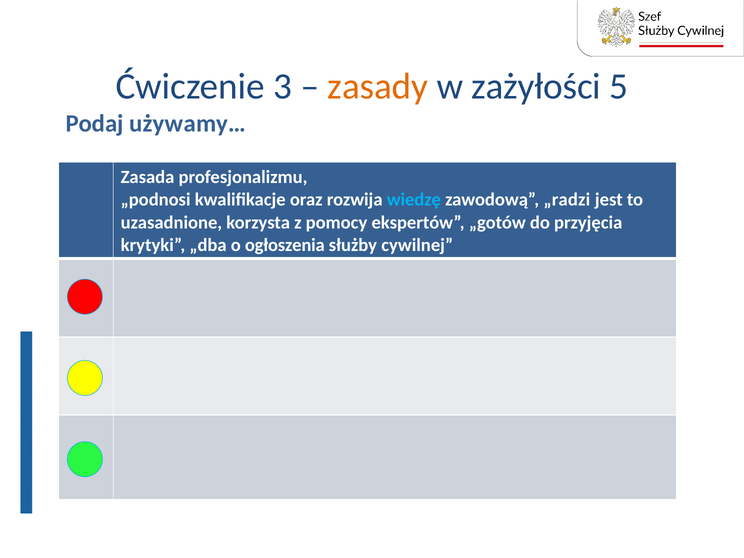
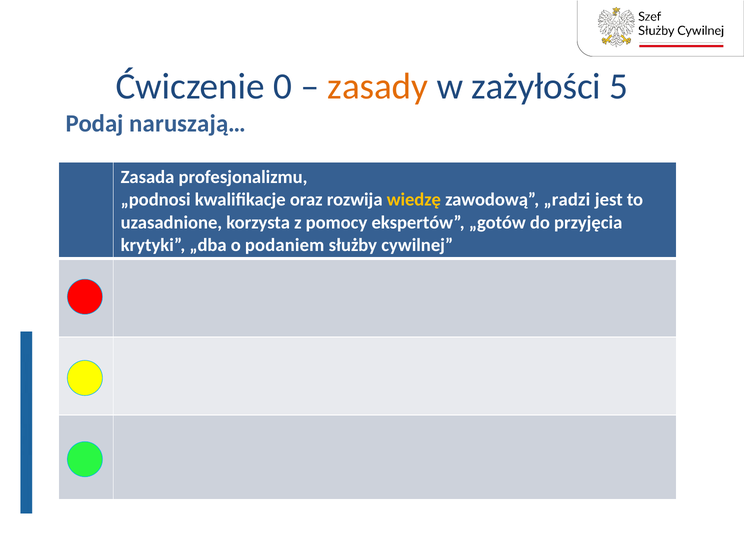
3: 3 -> 0
używamy…: używamy… -> naruszają…
wiedzę colour: light blue -> yellow
ogłoszenia: ogłoszenia -> podaniem
